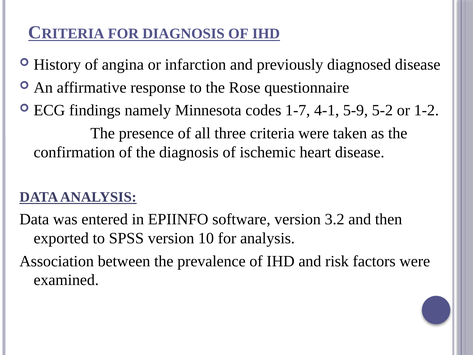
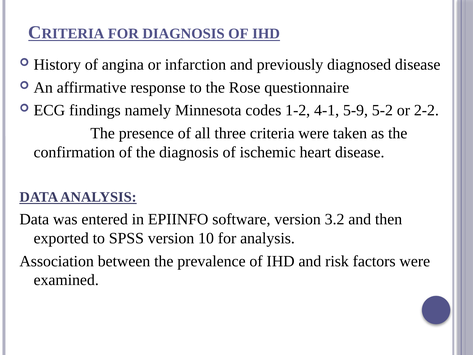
1-7: 1-7 -> 1-2
1-2: 1-2 -> 2-2
